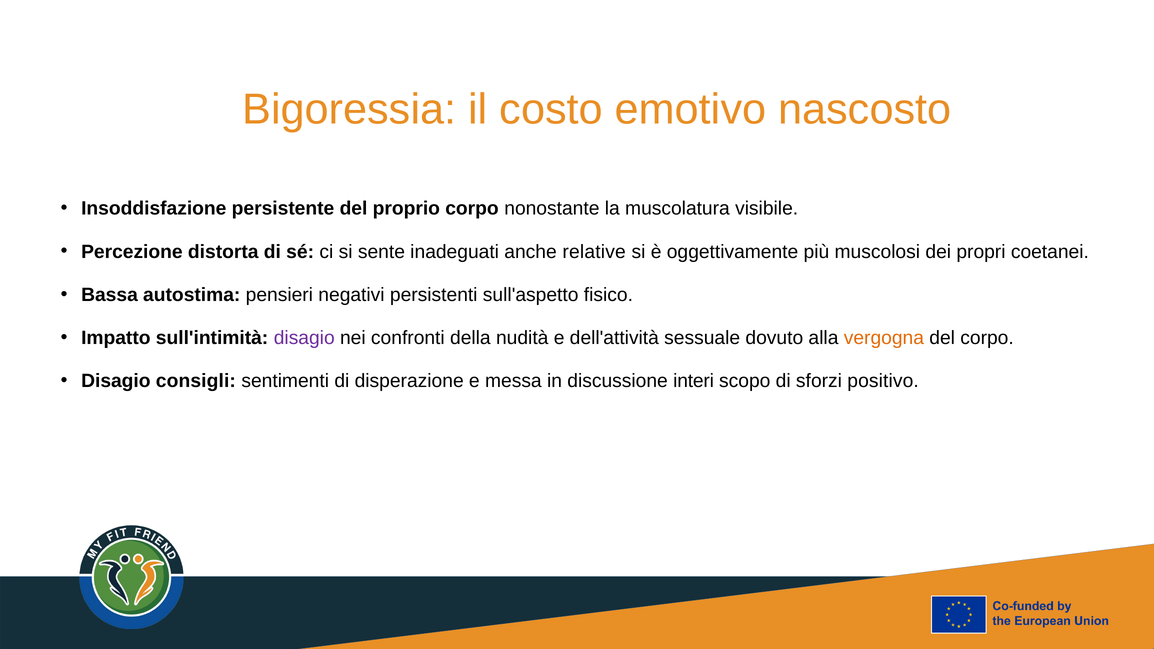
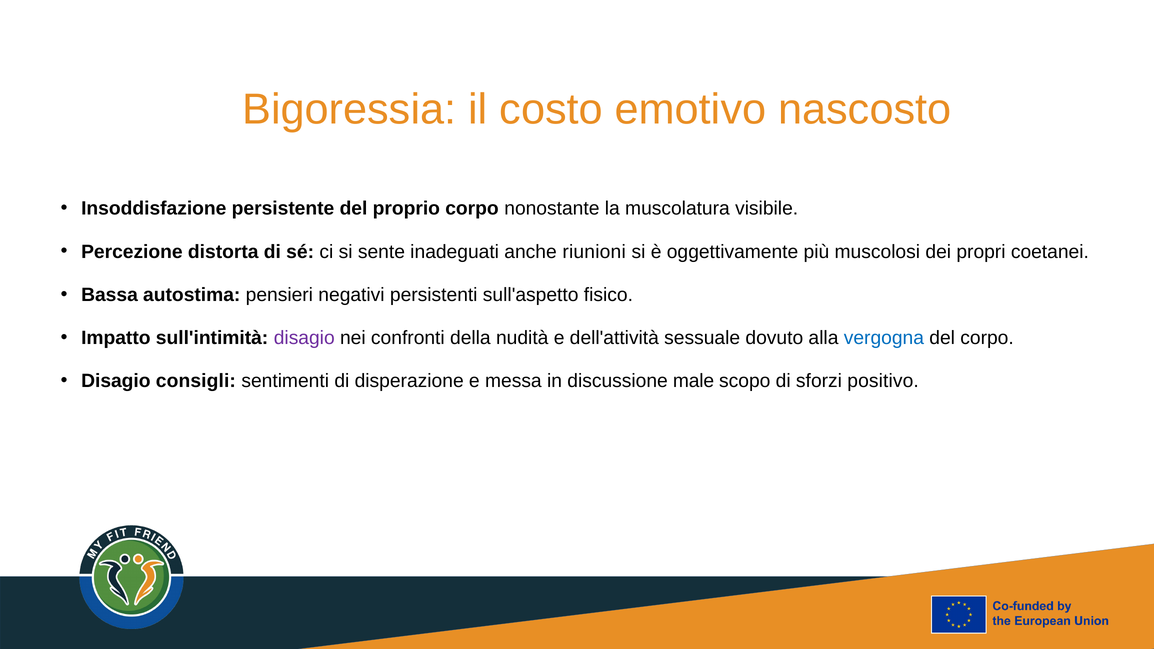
relative: relative -> riunioni
vergogna colour: orange -> blue
interi: interi -> male
